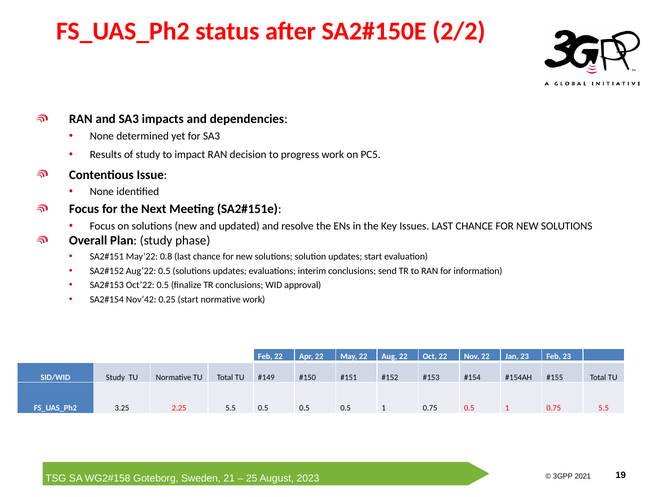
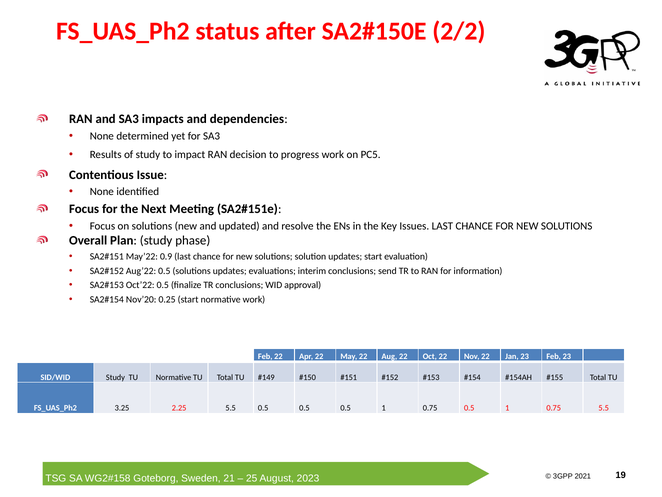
0.8: 0.8 -> 0.9
Nov’42: Nov’42 -> Nov’20
